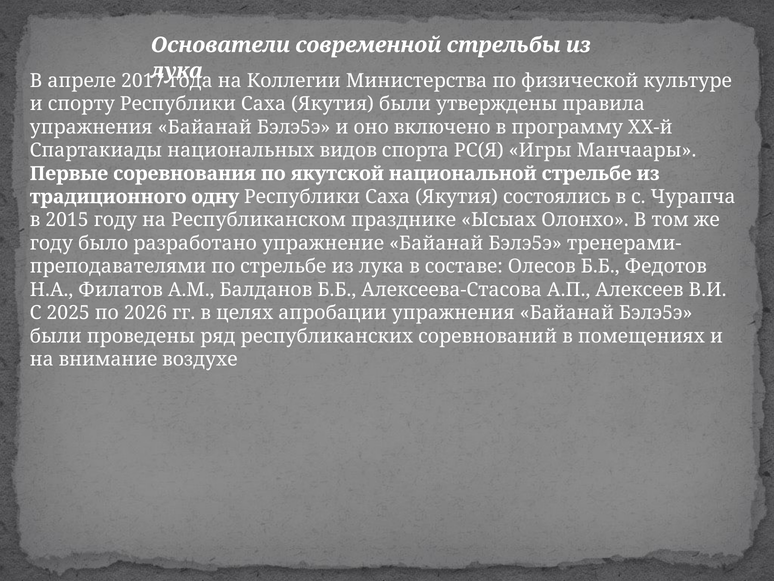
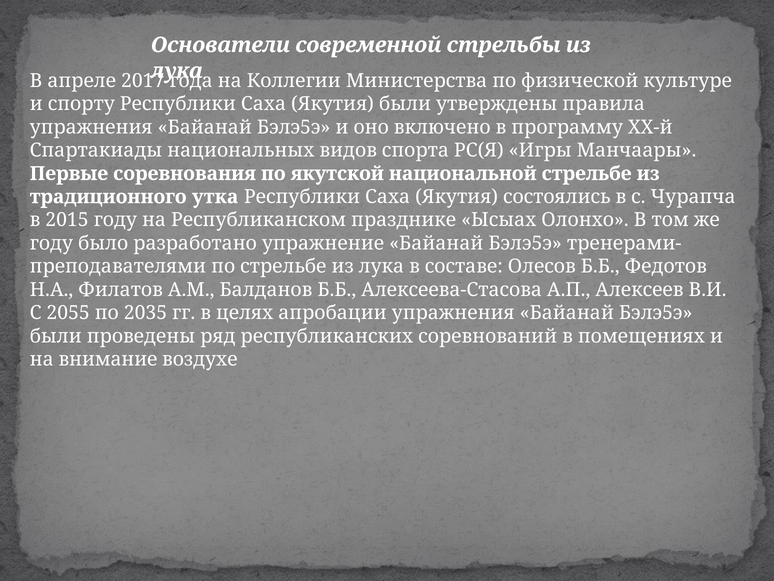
одну: одну -> утка
2025: 2025 -> 2055
2026: 2026 -> 2035
